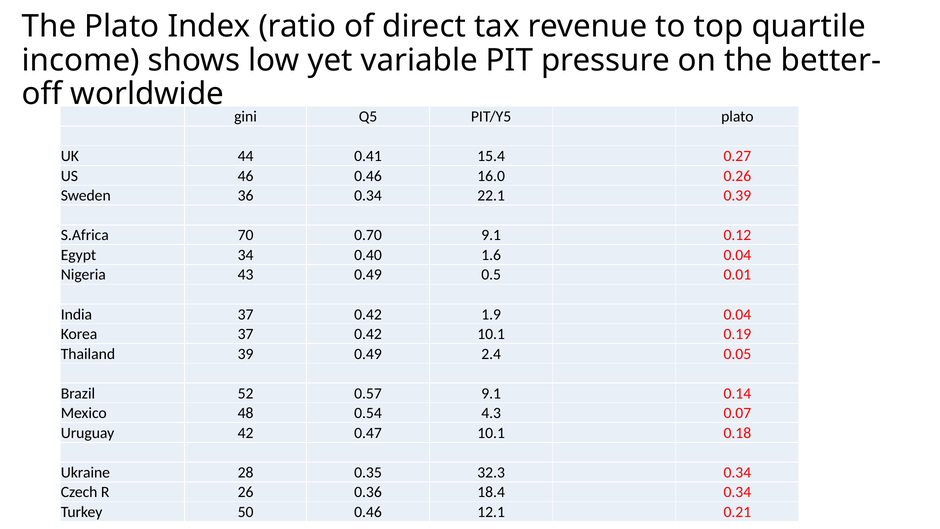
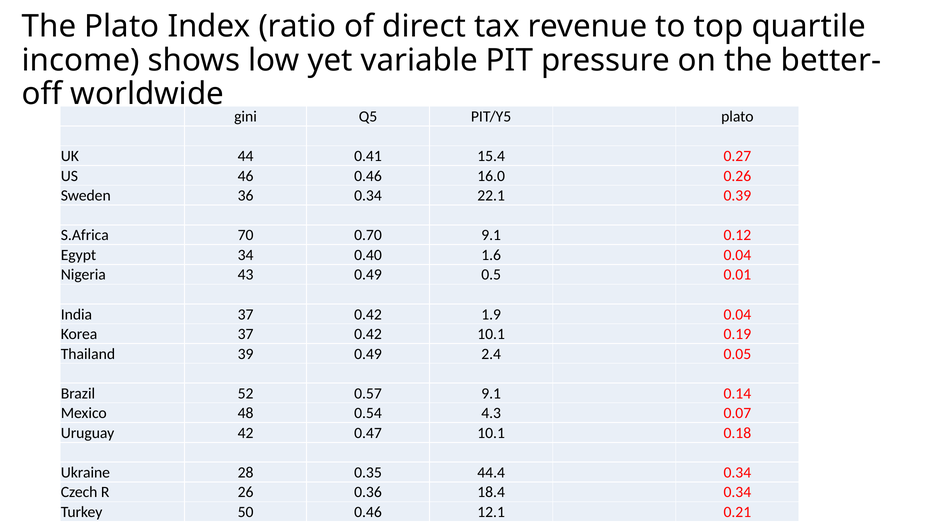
32.3: 32.3 -> 44.4
